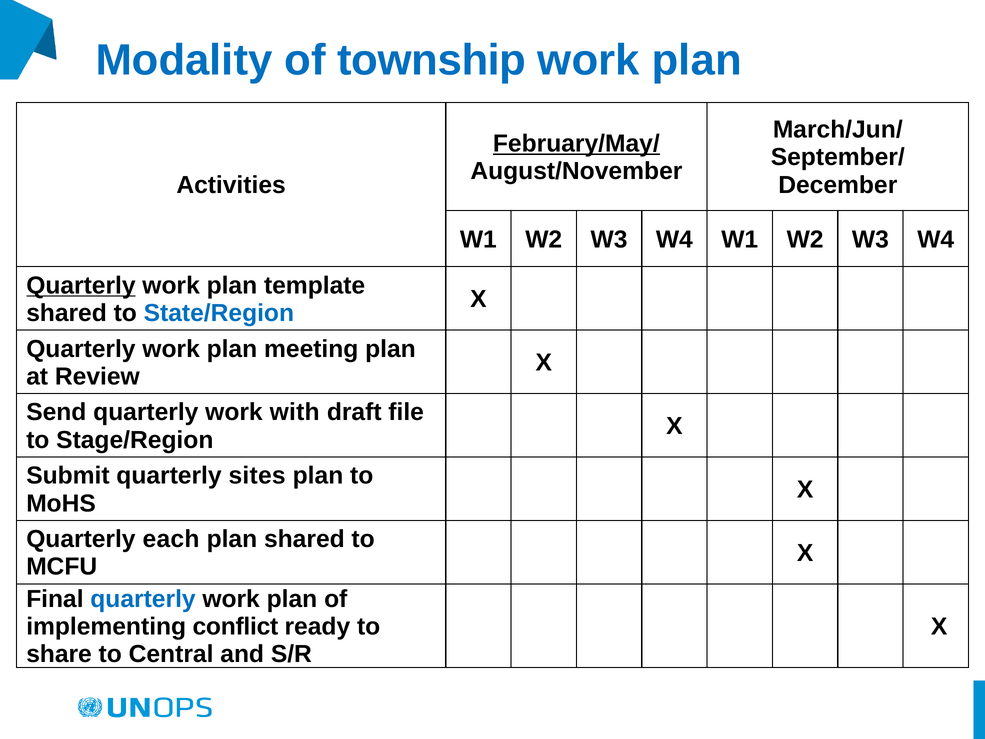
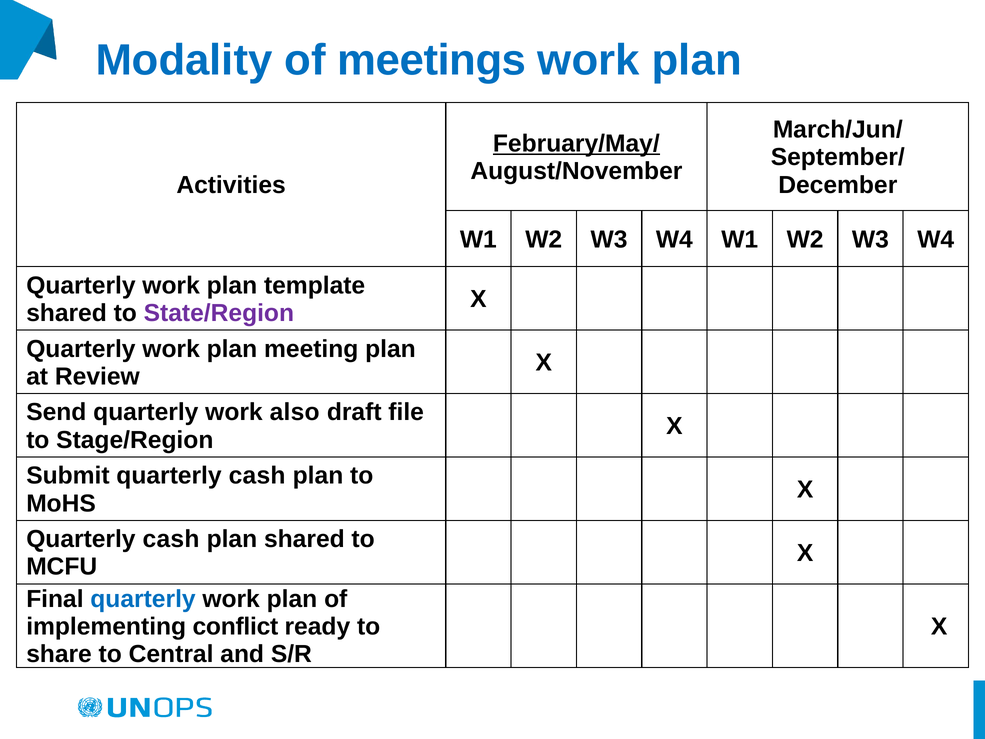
township: township -> meetings
Quarterly at (81, 285) underline: present -> none
State/Region colour: blue -> purple
with: with -> also
Submit quarterly sites: sites -> cash
each at (171, 539): each -> cash
